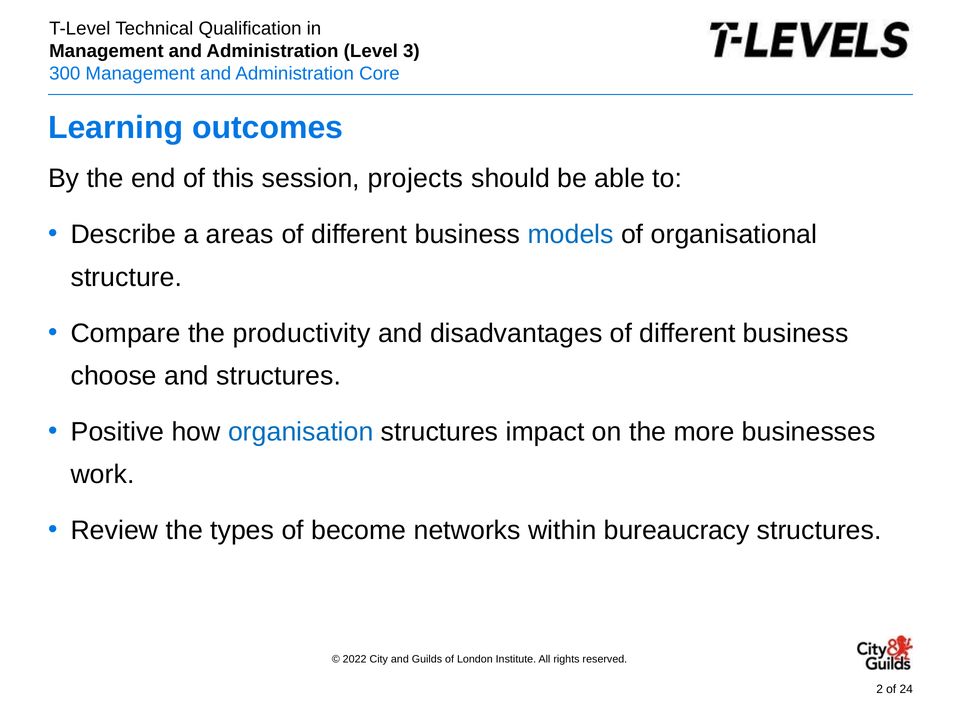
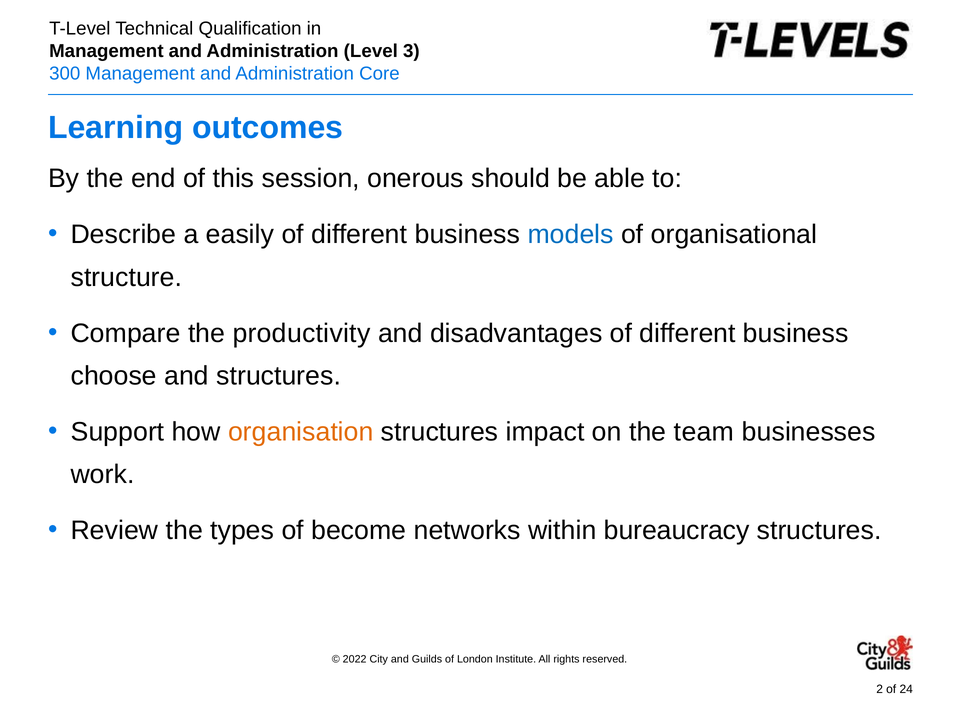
projects: projects -> onerous
areas: areas -> easily
Positive: Positive -> Support
organisation colour: blue -> orange
more: more -> team
